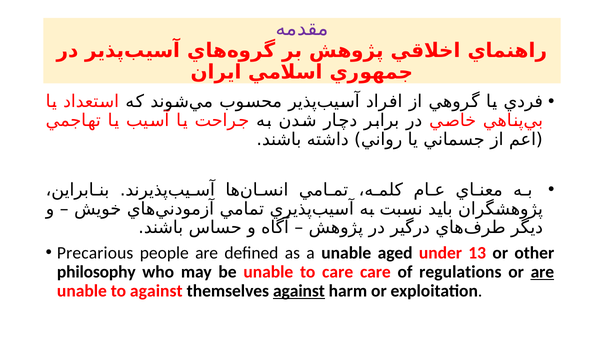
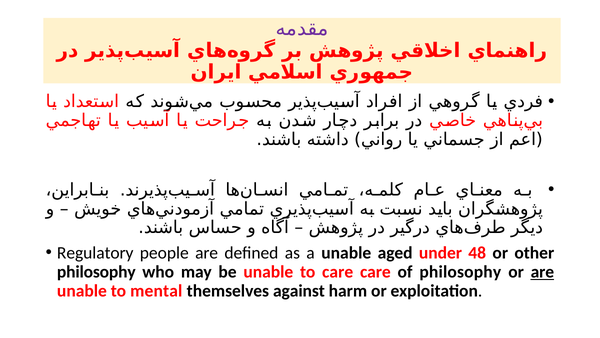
Precarious: Precarious -> Regulatory
13: 13 -> 48
of regulations: regulations -> philosophy
to against: against -> mental
against at (299, 290) underline: present -> none
